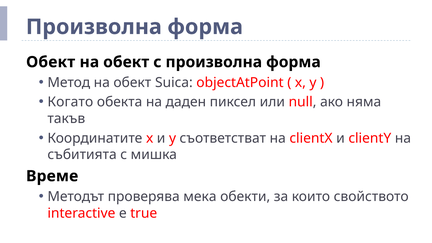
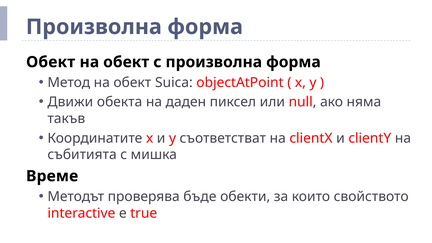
Когато: Когато -> Движи
мека: мека -> бъде
